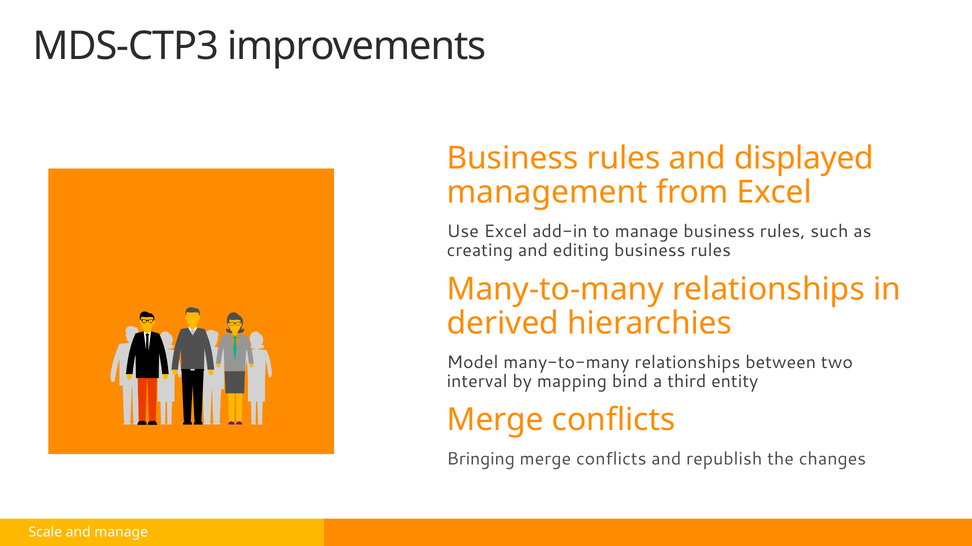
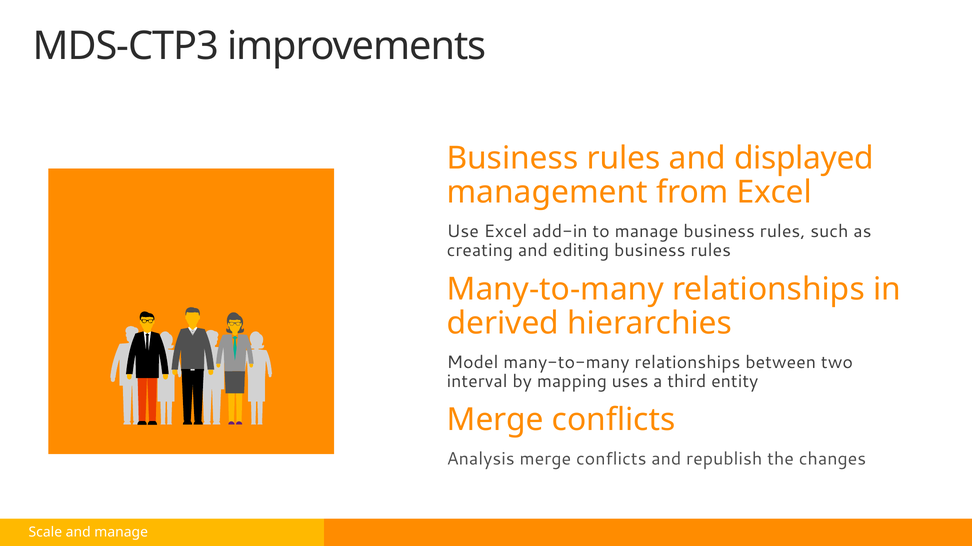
bind: bind -> uses
Bringing: Bringing -> Analysis
